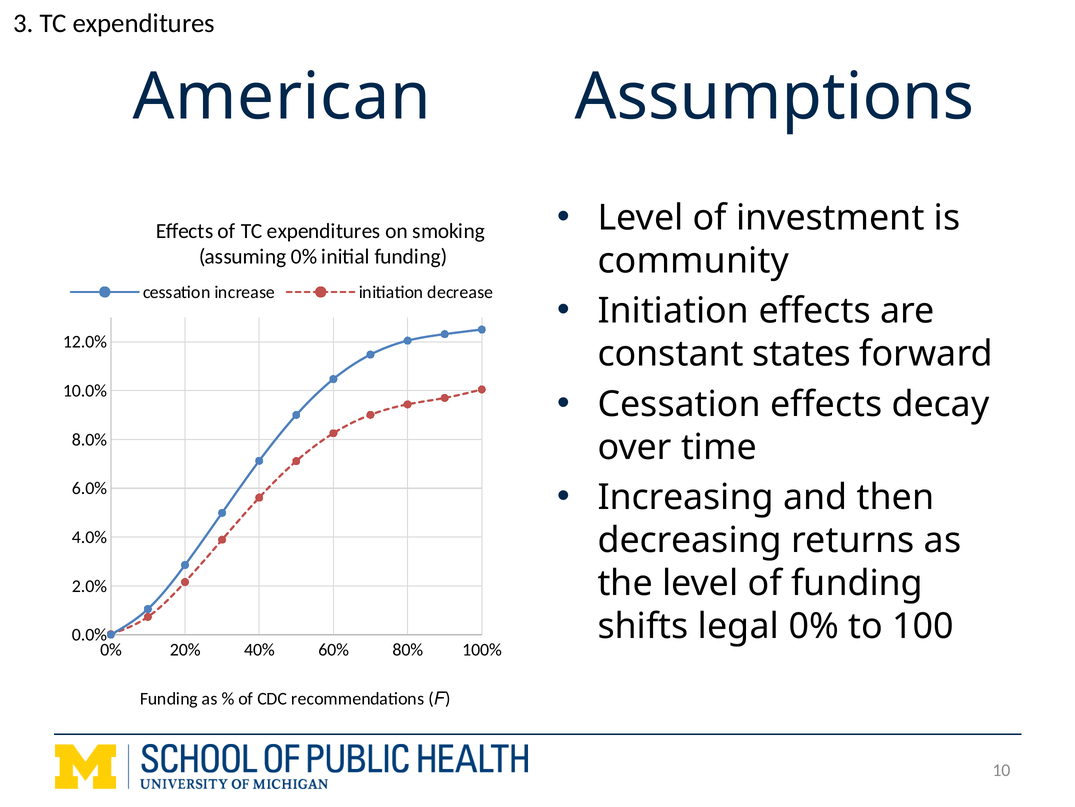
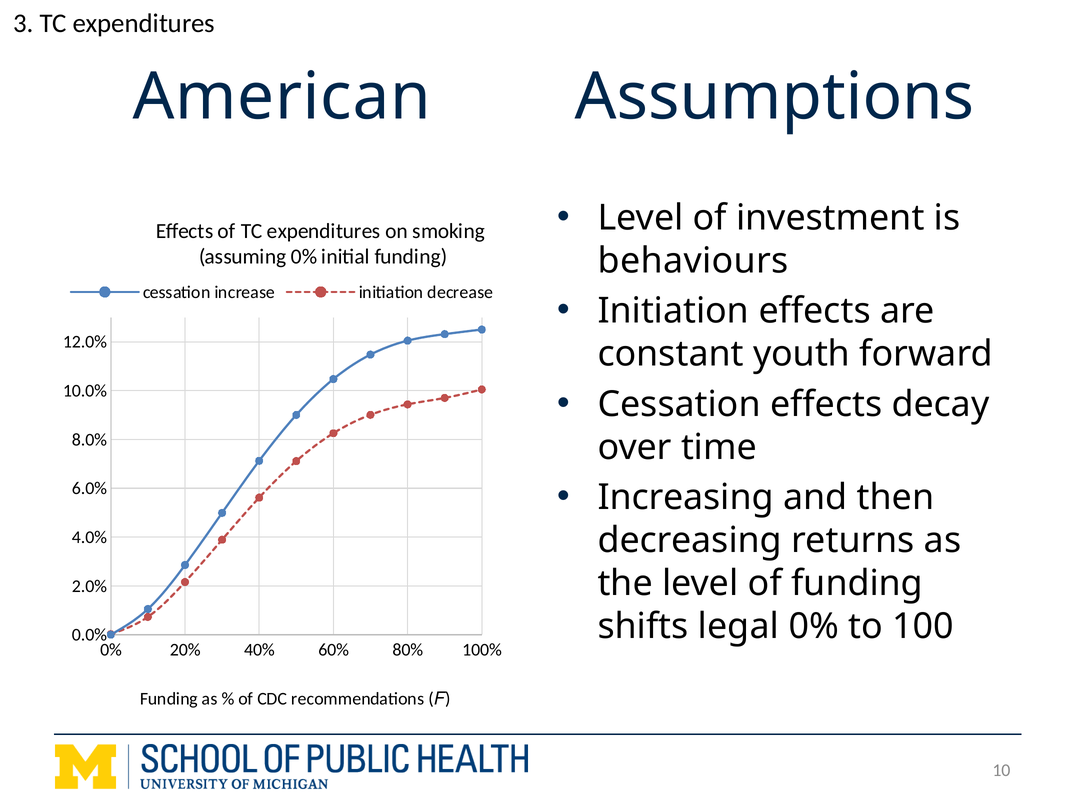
community: community -> behaviours
states: states -> youth
